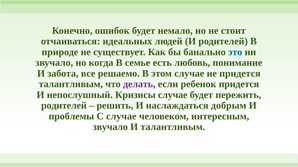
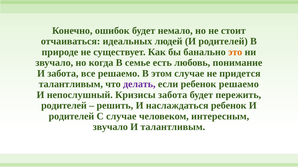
это colour: blue -> orange
ребенок придется: придется -> решаемо
Кризисы случае: случае -> забота
наслаждаться добрым: добрым -> ребенок
проблемы at (71, 117): проблемы -> родителей
